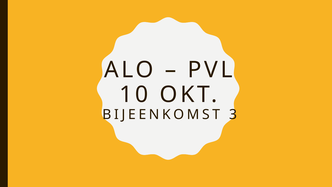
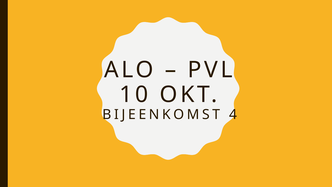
3: 3 -> 4
